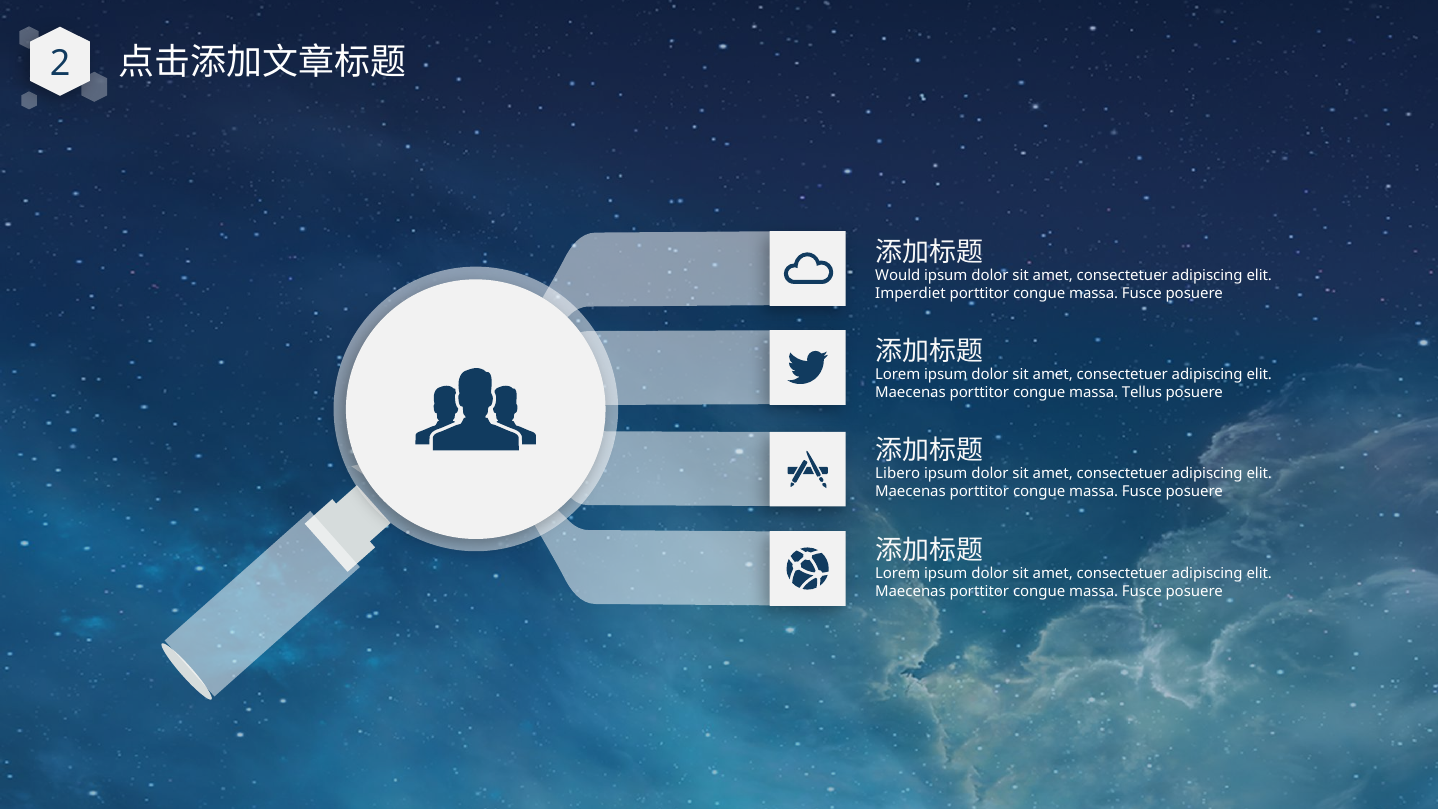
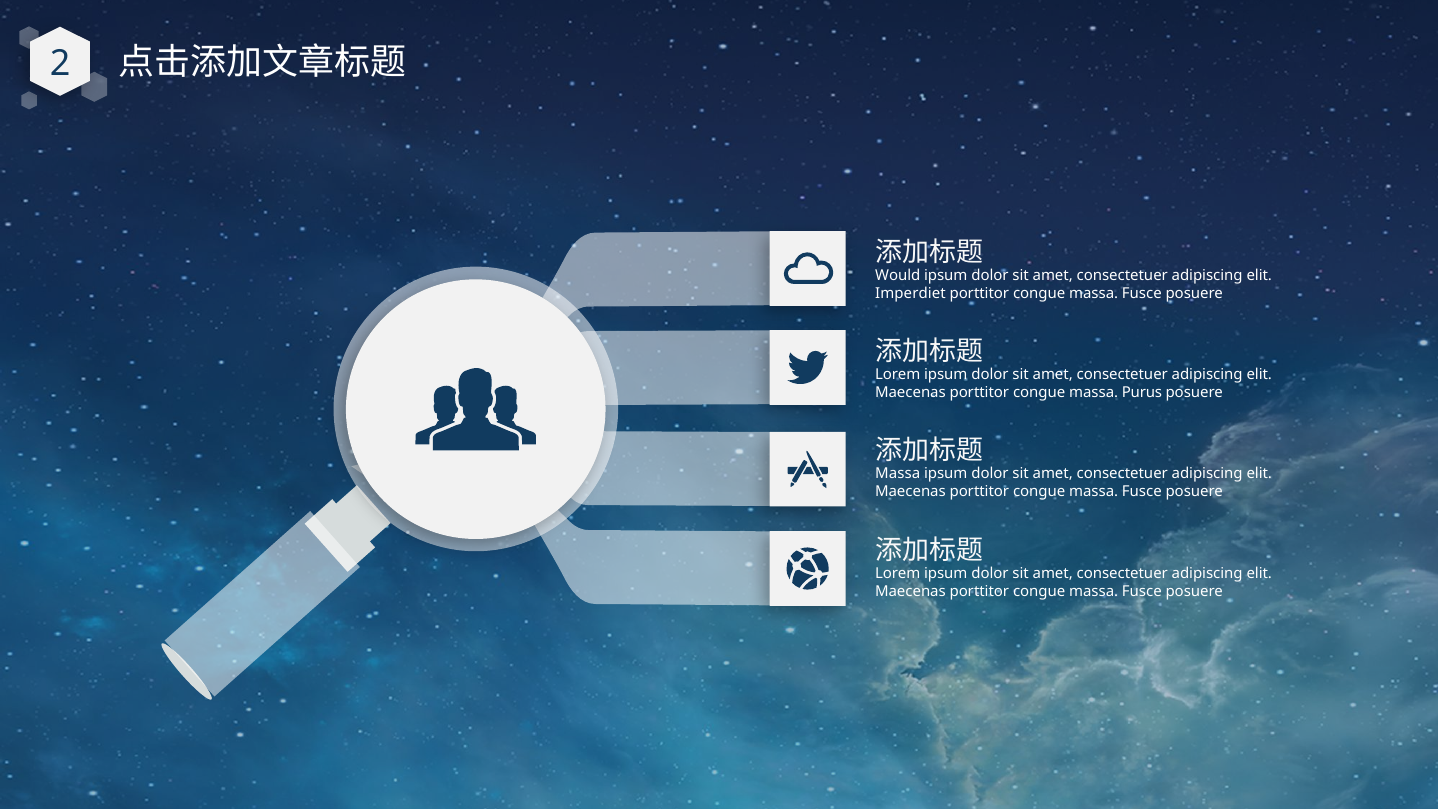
Tellus: Tellus -> Purus
Libero at (898, 473): Libero -> Massa
